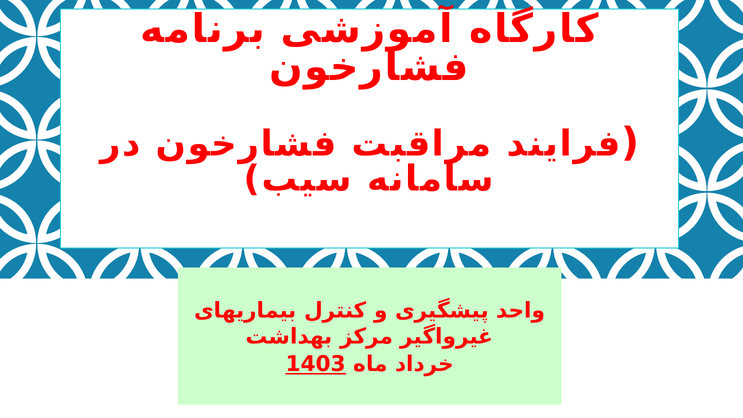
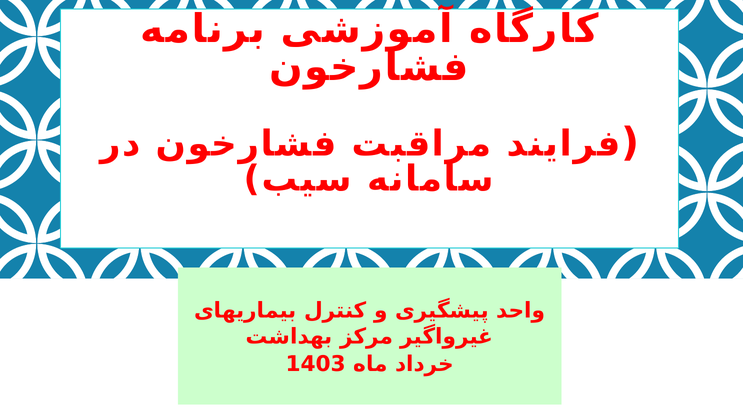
1403 underline: present -> none
